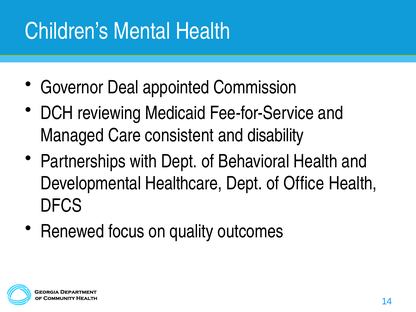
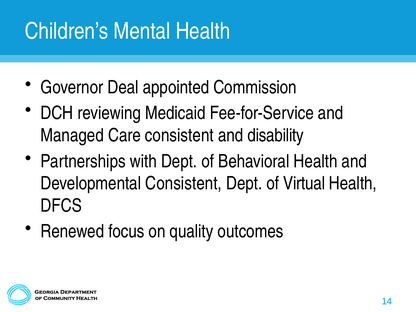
Developmental Healthcare: Healthcare -> Consistent
Office: Office -> Virtual
